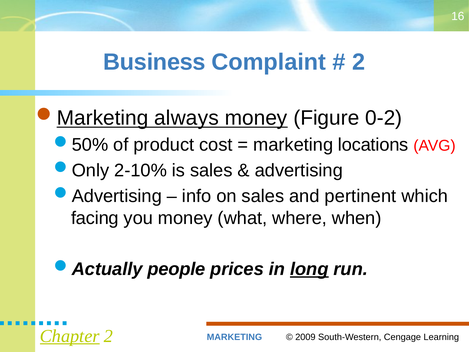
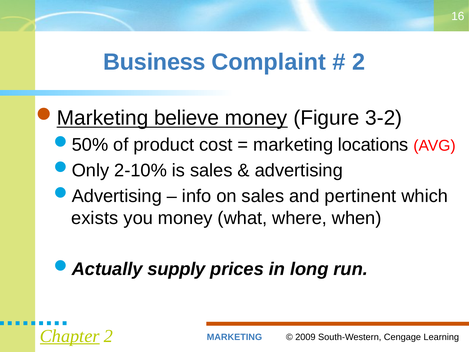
always: always -> believe
0-2: 0-2 -> 3-2
facing: facing -> exists
people: people -> supply
long underline: present -> none
